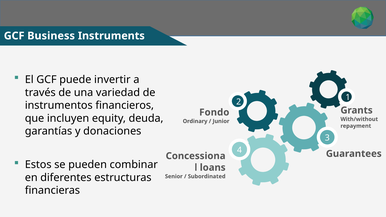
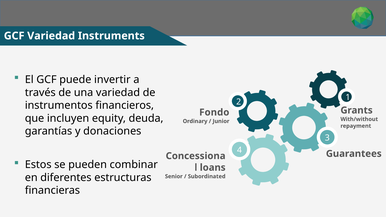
GCF Business: Business -> Variedad
